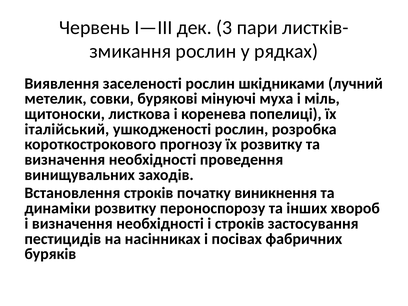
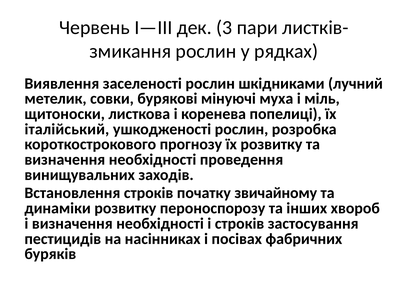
виникнення: виникнення -> звичайному
